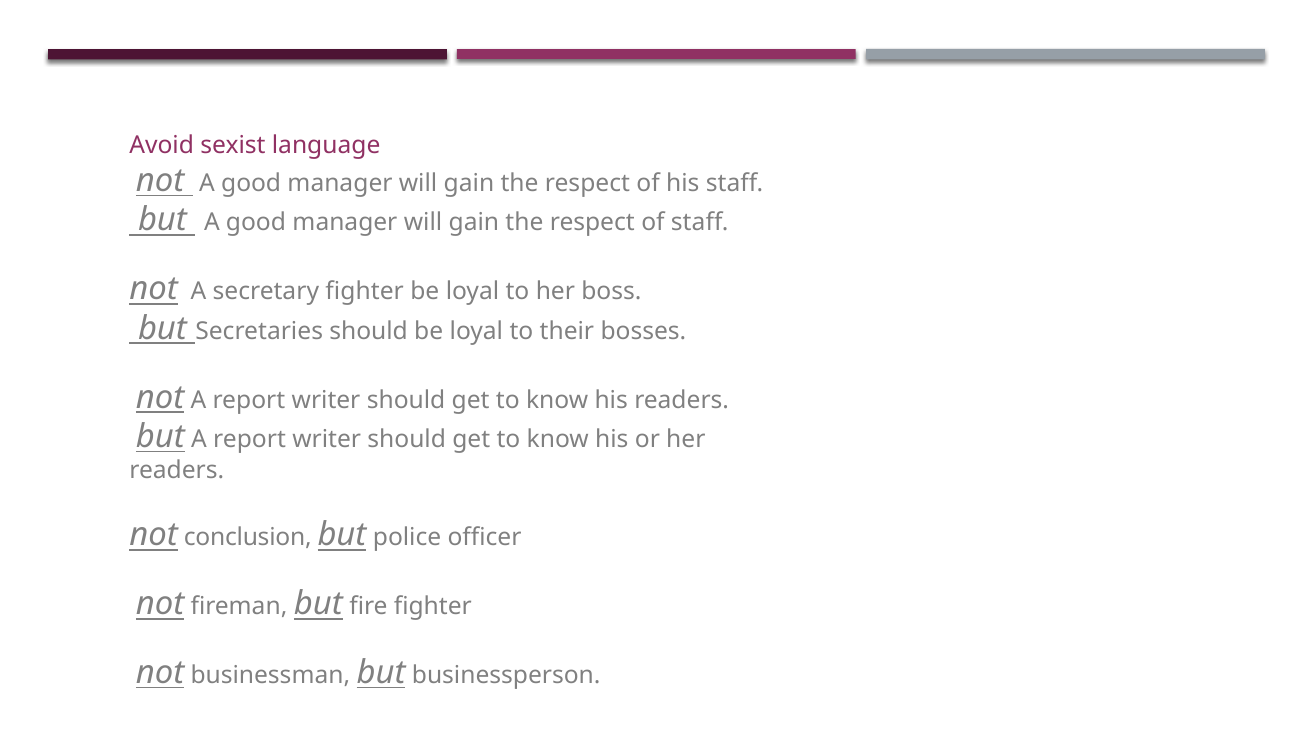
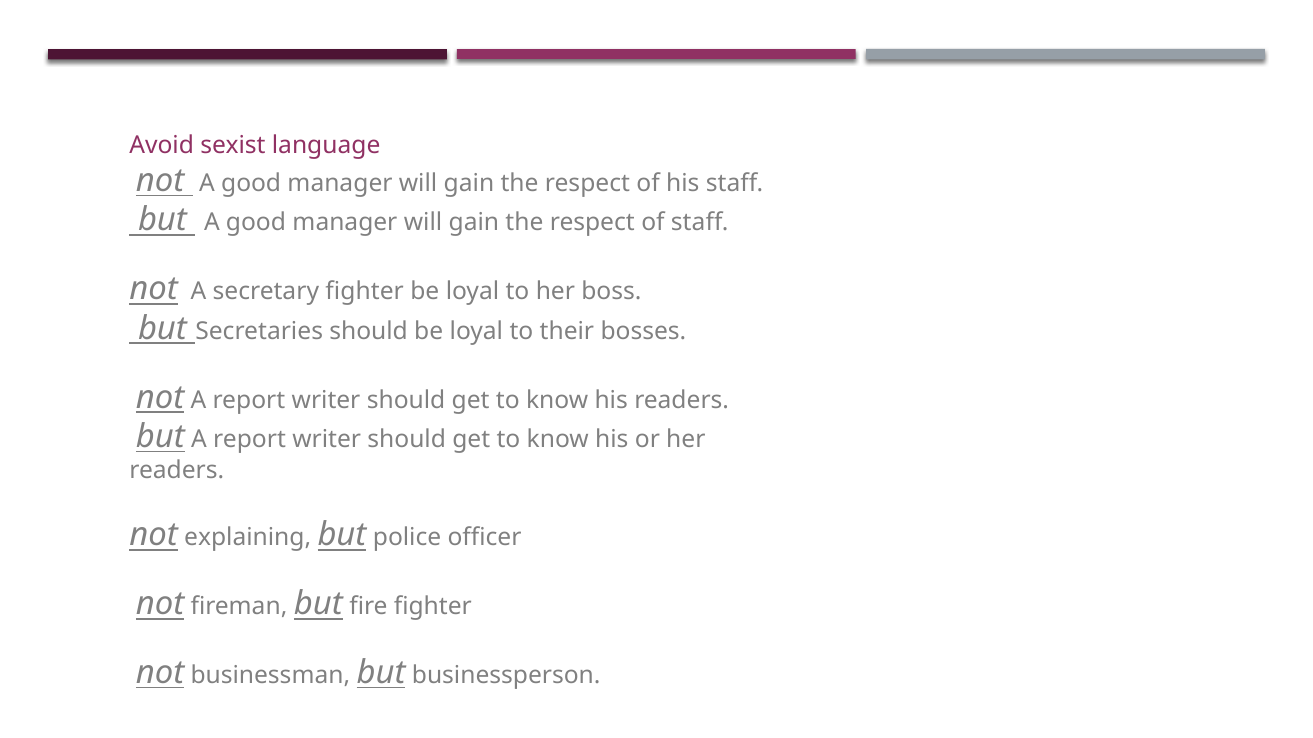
conclusion: conclusion -> explaining
